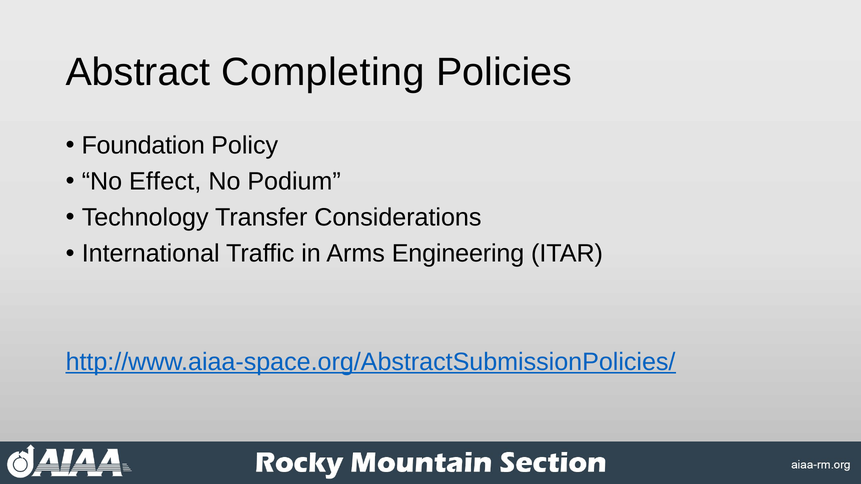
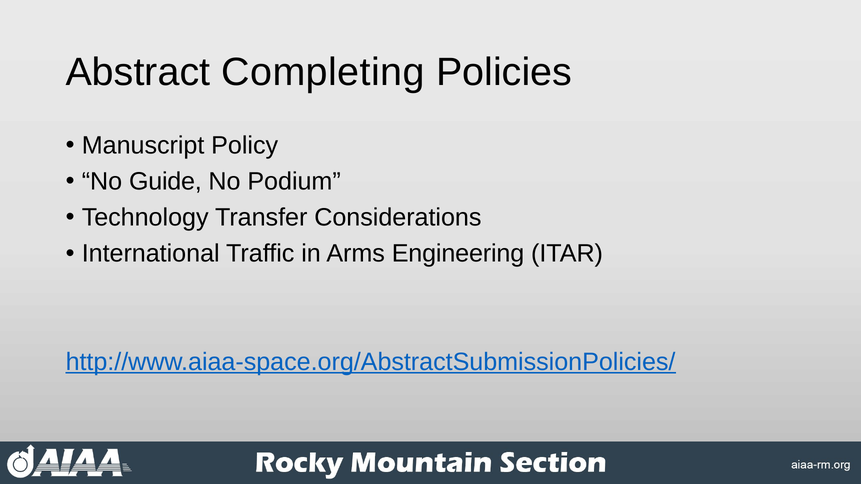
Foundation: Foundation -> Manuscript
Effect: Effect -> Guide
